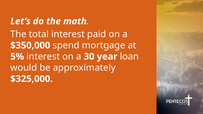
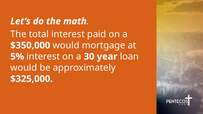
$350,000 spend: spend -> would
